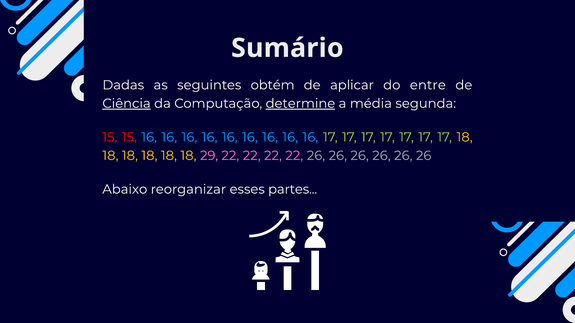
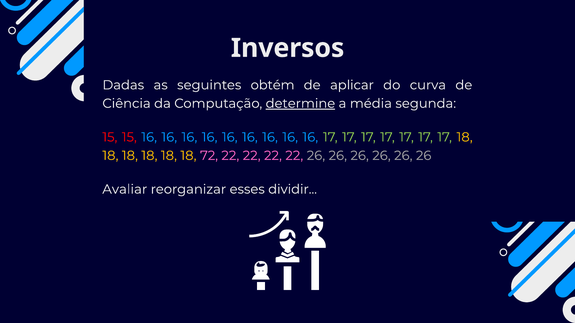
Sumário: Sumário -> Inversos
entre: entre -> curva
Ciência underline: present -> none
29: 29 -> 72
Abaixo: Abaixo -> Avaliar
partes: partes -> dividir
